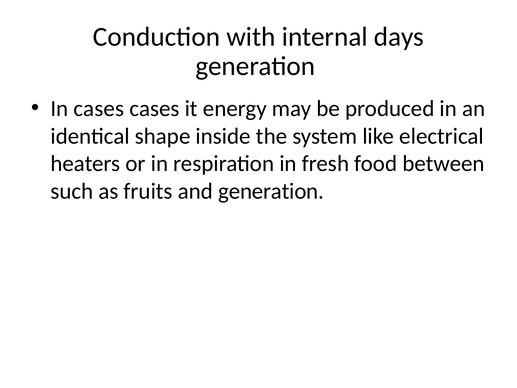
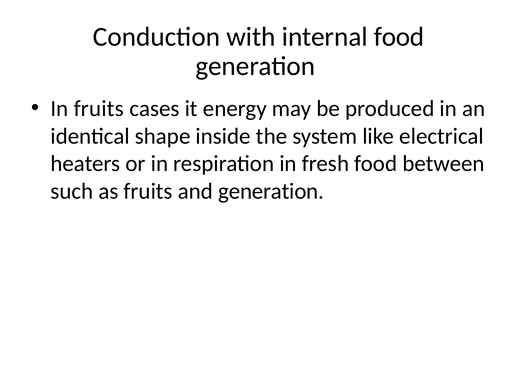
internal days: days -> food
In cases: cases -> fruits
